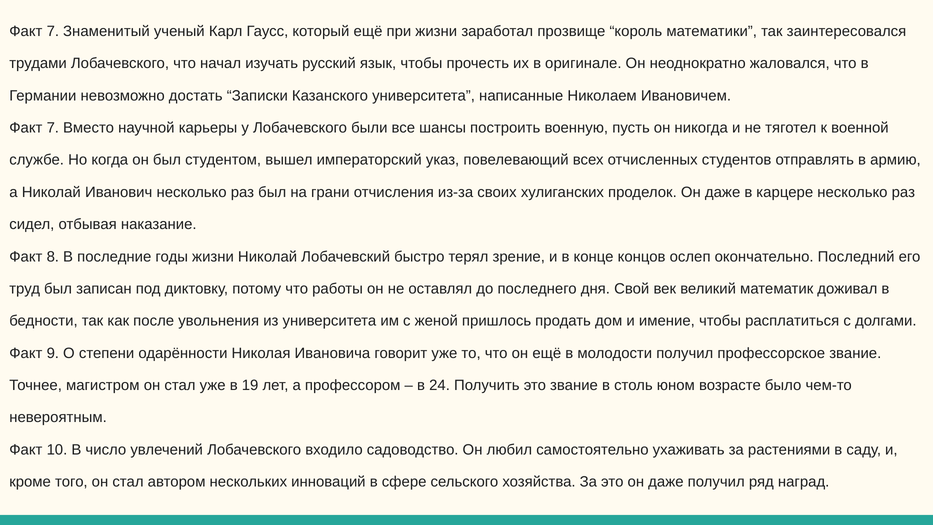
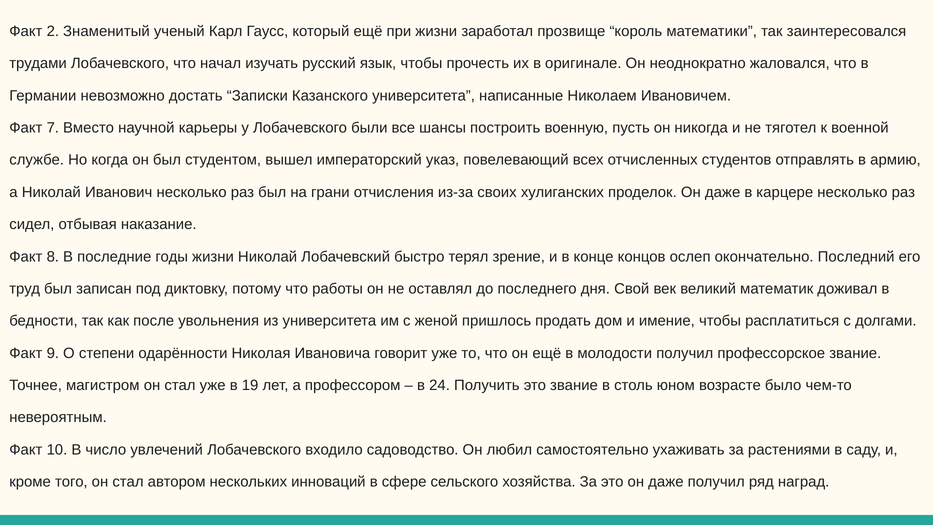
7 at (53, 31): 7 -> 2
